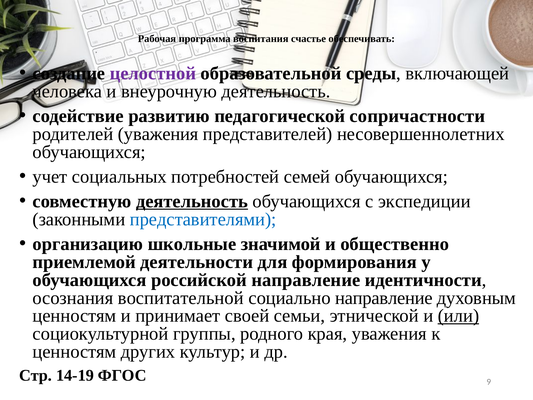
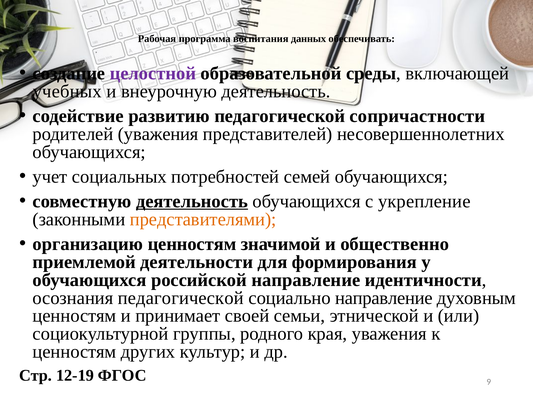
счастье: счастье -> данных
человека: человека -> учебных
экспедиции: экспедиции -> укрепление
представителями colour: blue -> orange
организацию школьные: школьные -> ценностям
осознания воспитательной: воспитательной -> педагогической
или underline: present -> none
14-19: 14-19 -> 12-19
